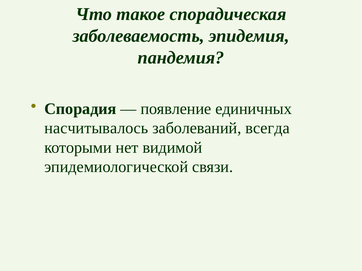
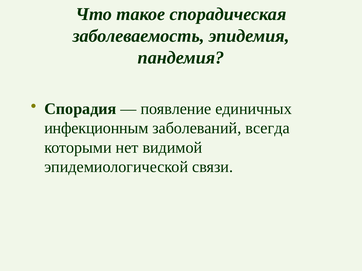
насчитывалось: насчитывалось -> инфекционным
